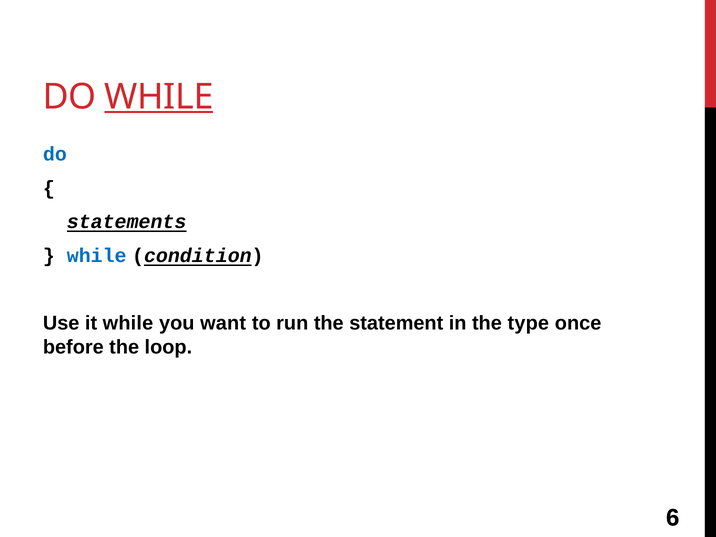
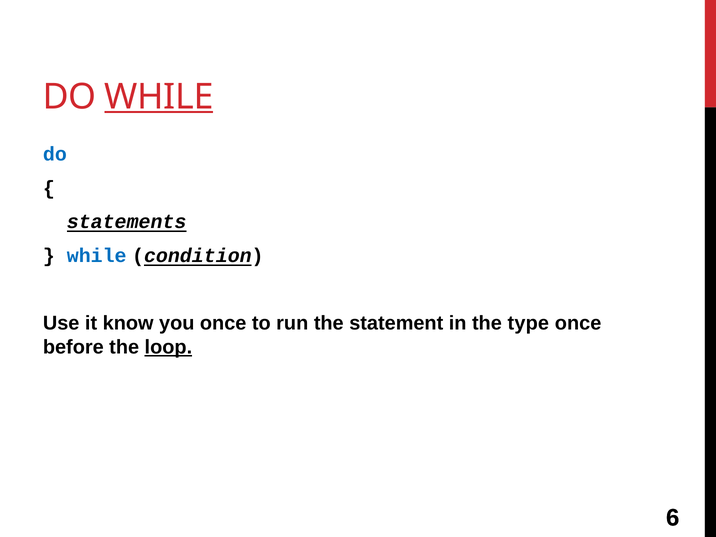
it while: while -> know
you want: want -> once
loop underline: none -> present
